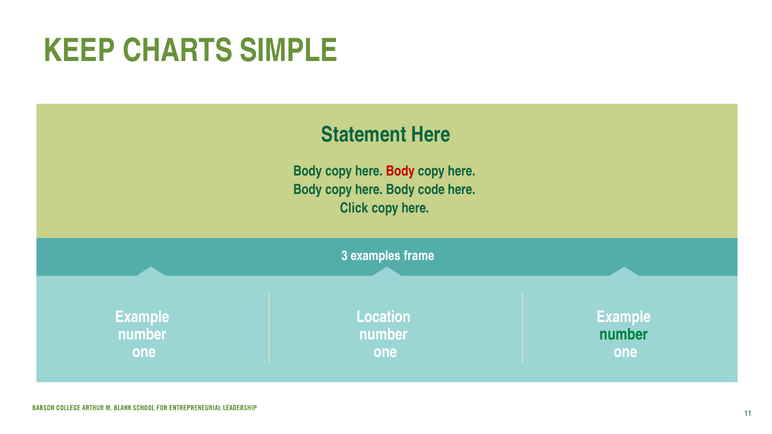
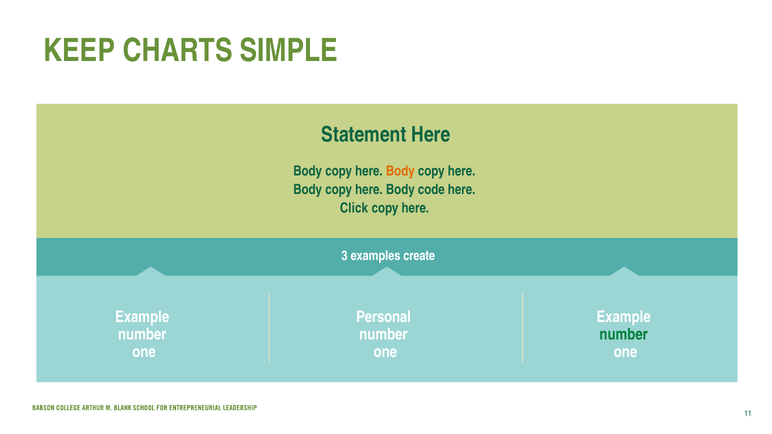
Body at (400, 171) colour: red -> orange
frame: frame -> create
Location: Location -> Personal
